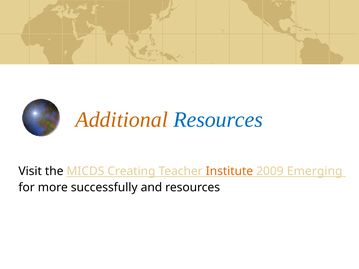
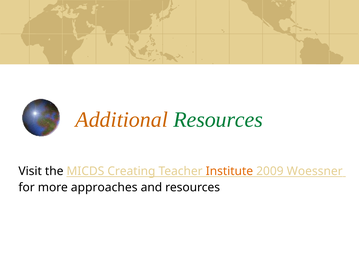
Resources at (218, 120) colour: blue -> green
Emerging: Emerging -> Woessner
successfully: successfully -> approaches
